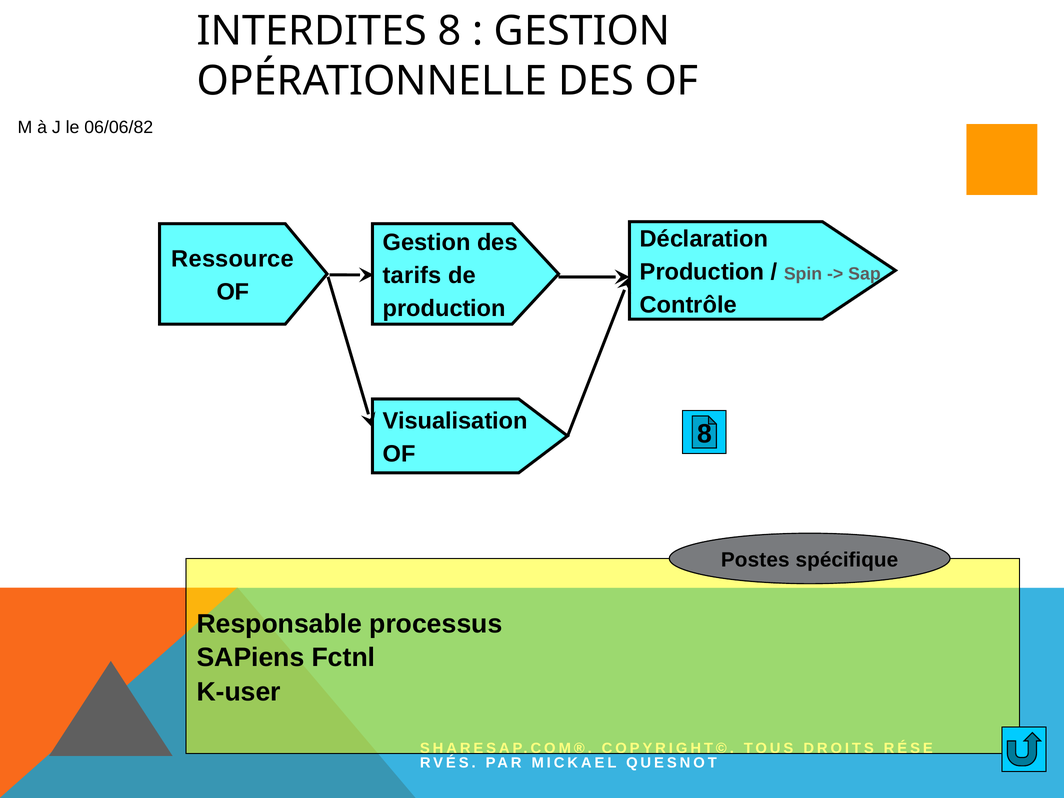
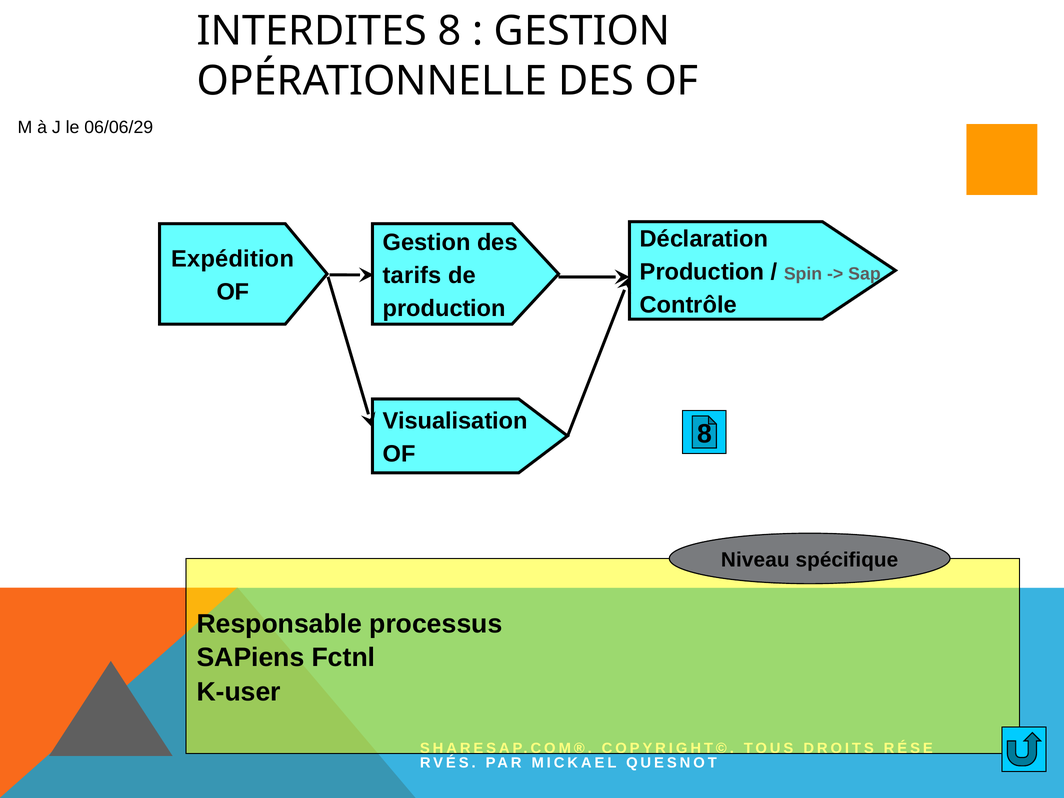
06/06/82: 06/06/82 -> 06/06/29
Ressource: Ressource -> Expédition
Postes: Postes -> Niveau
